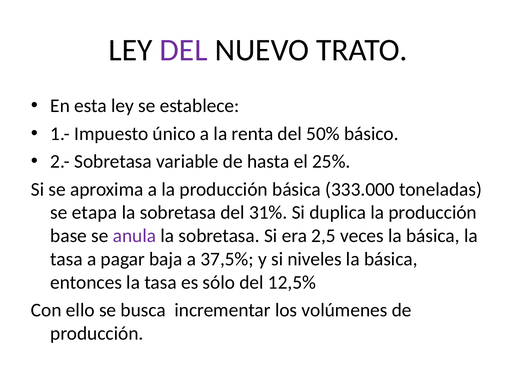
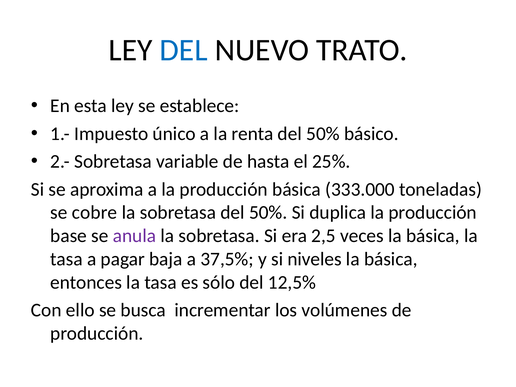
DEL at (184, 50) colour: purple -> blue
etapa: etapa -> cobre
sobretasa del 31%: 31% -> 50%
